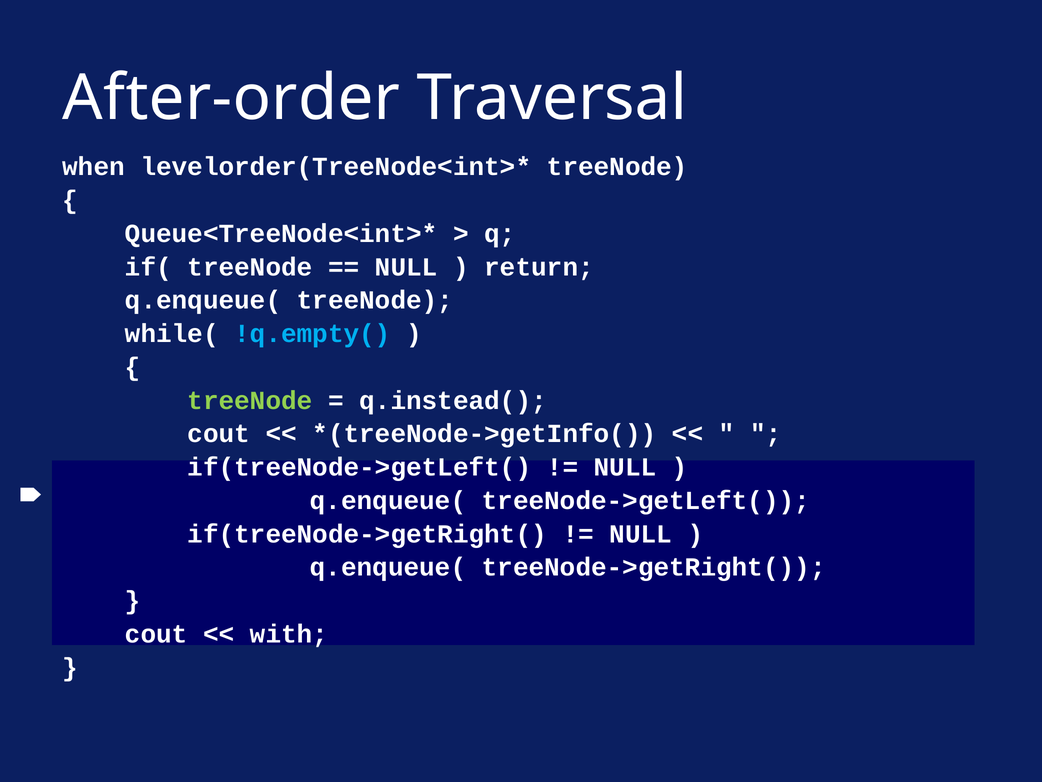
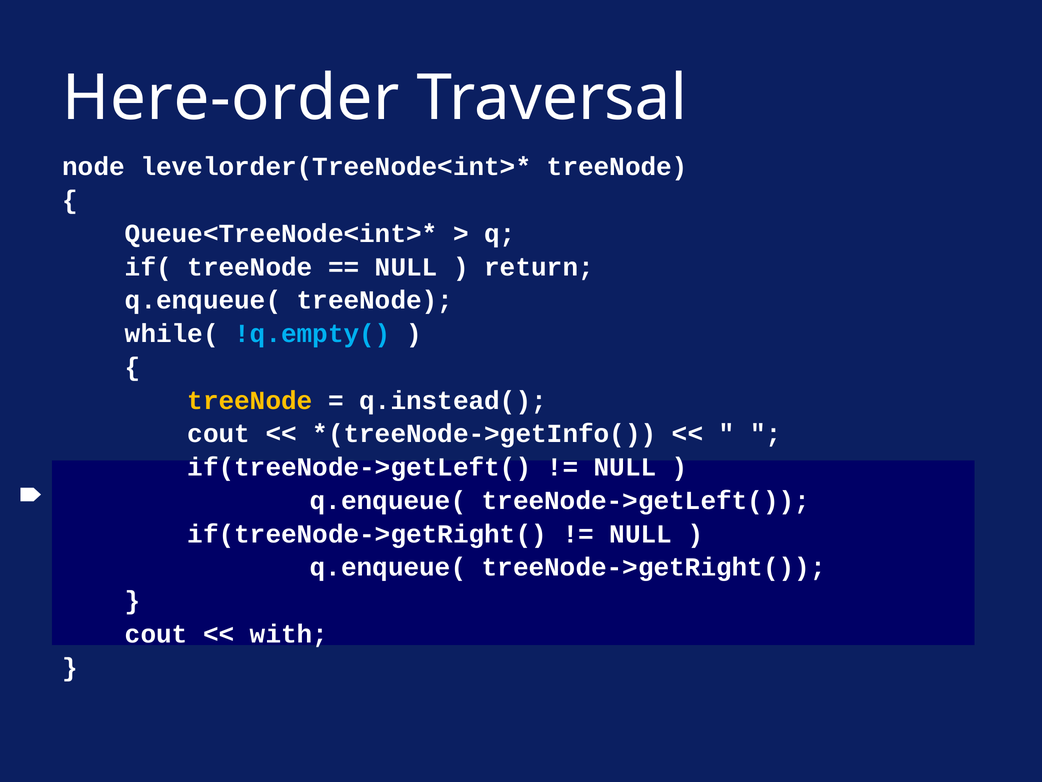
After-order: After-order -> Here-order
when: when -> node
treeNode at (250, 400) colour: light green -> yellow
